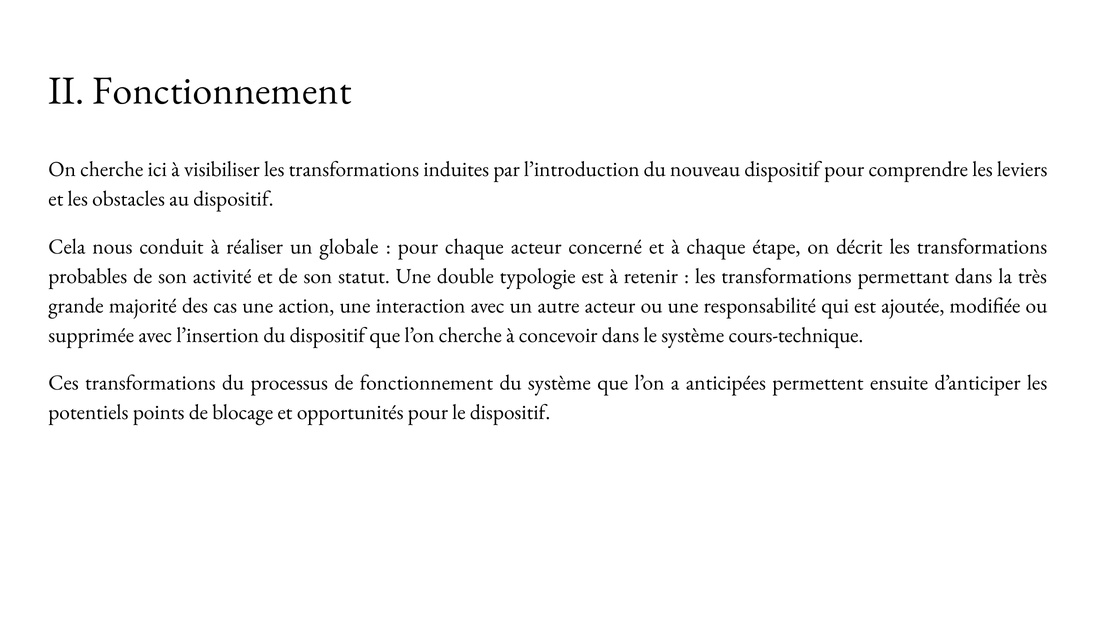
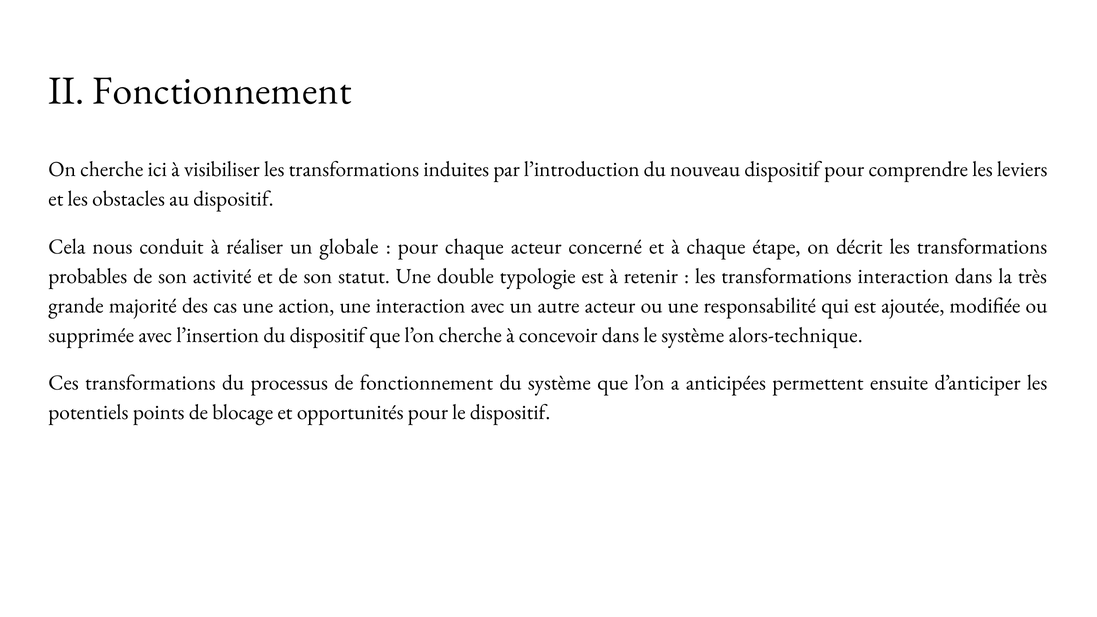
transformations permettant: permettant -> interaction
cours-technique: cours-technique -> alors-technique
